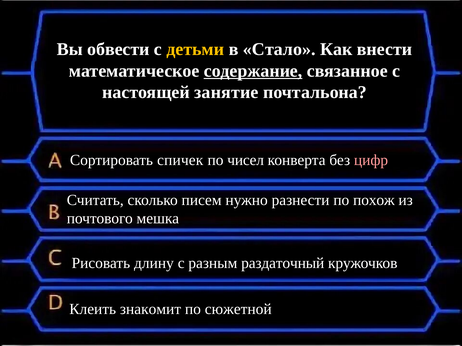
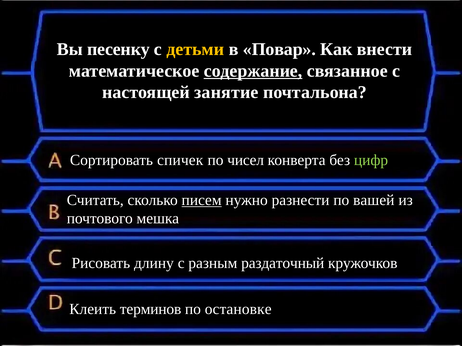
обвести: обвести -> песенку
Стало: Стало -> Повар
цифр colour: pink -> light green
писем underline: none -> present
похож: похож -> вашей
знакомит: знакомит -> терминов
сюжетной: сюжетной -> остановке
